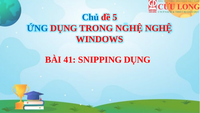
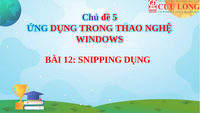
Chủ colour: blue -> purple
TRONG NGHỆ: NGHỆ -> THAO
41: 41 -> 12
